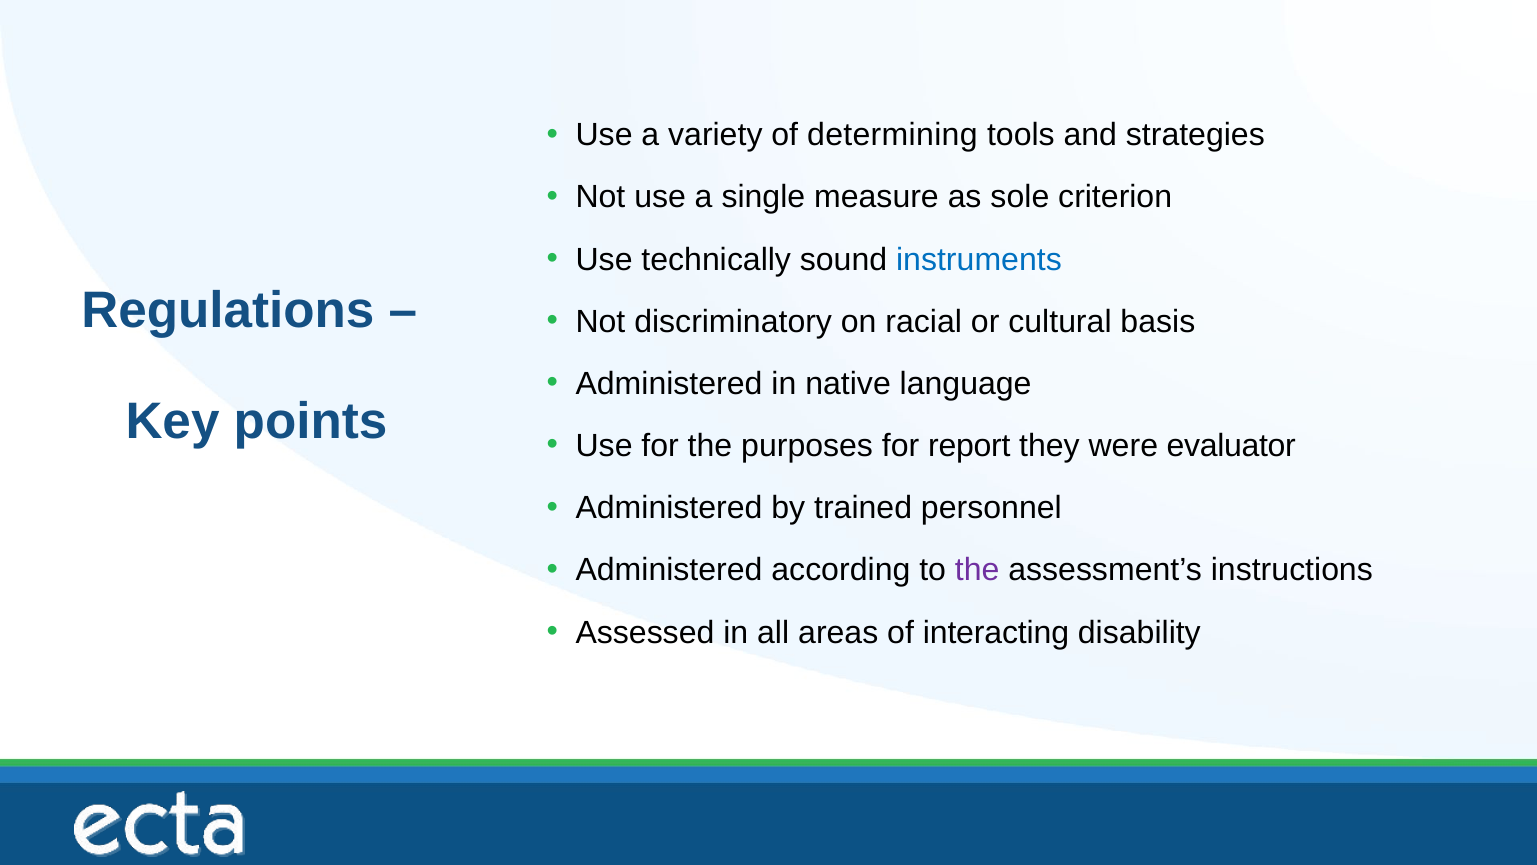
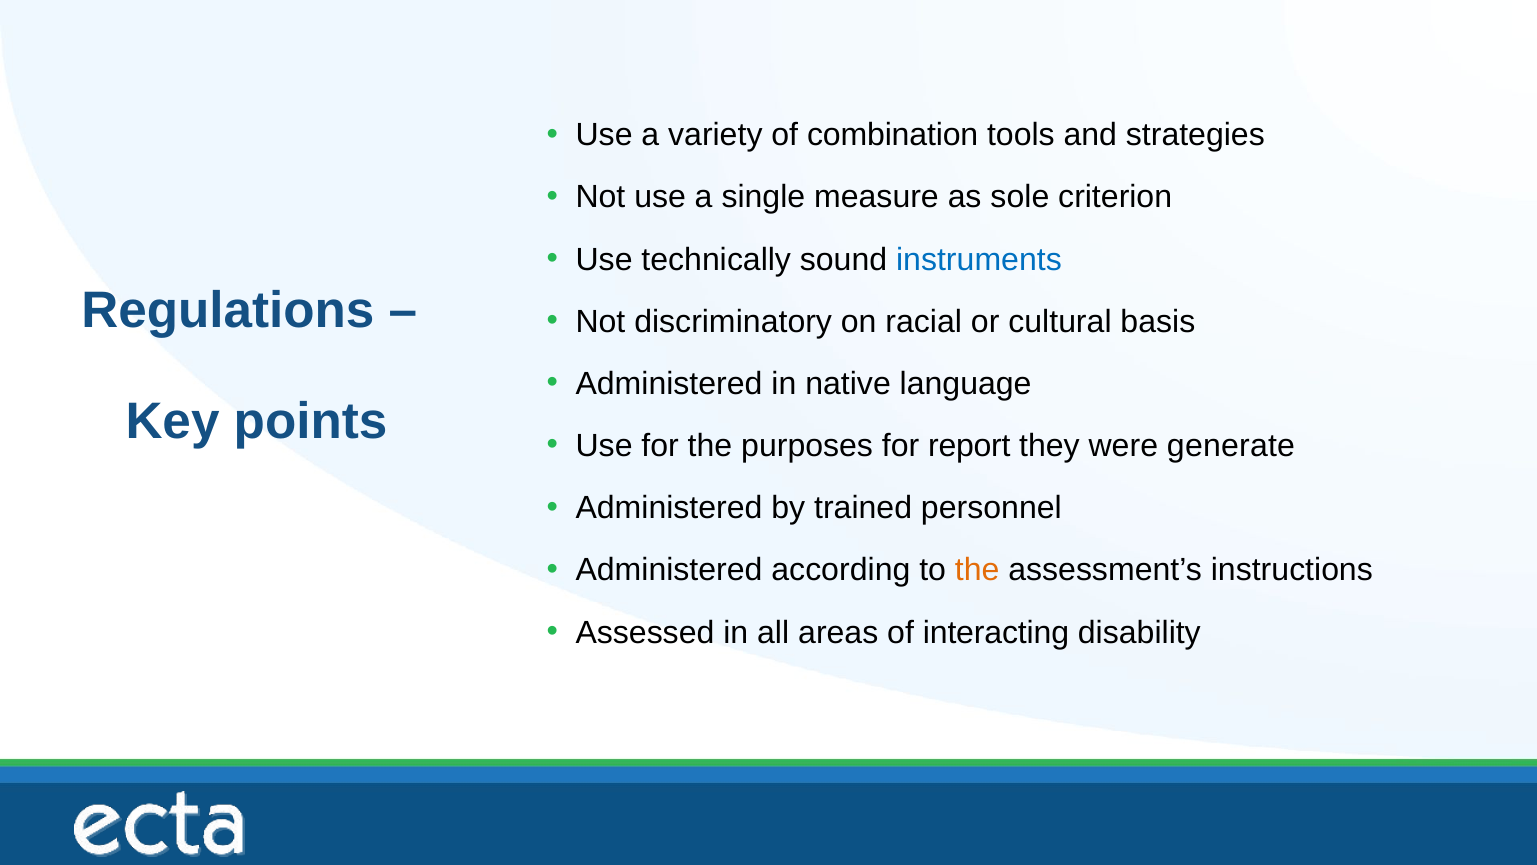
determining: determining -> combination
evaluator: evaluator -> generate
the at (977, 570) colour: purple -> orange
